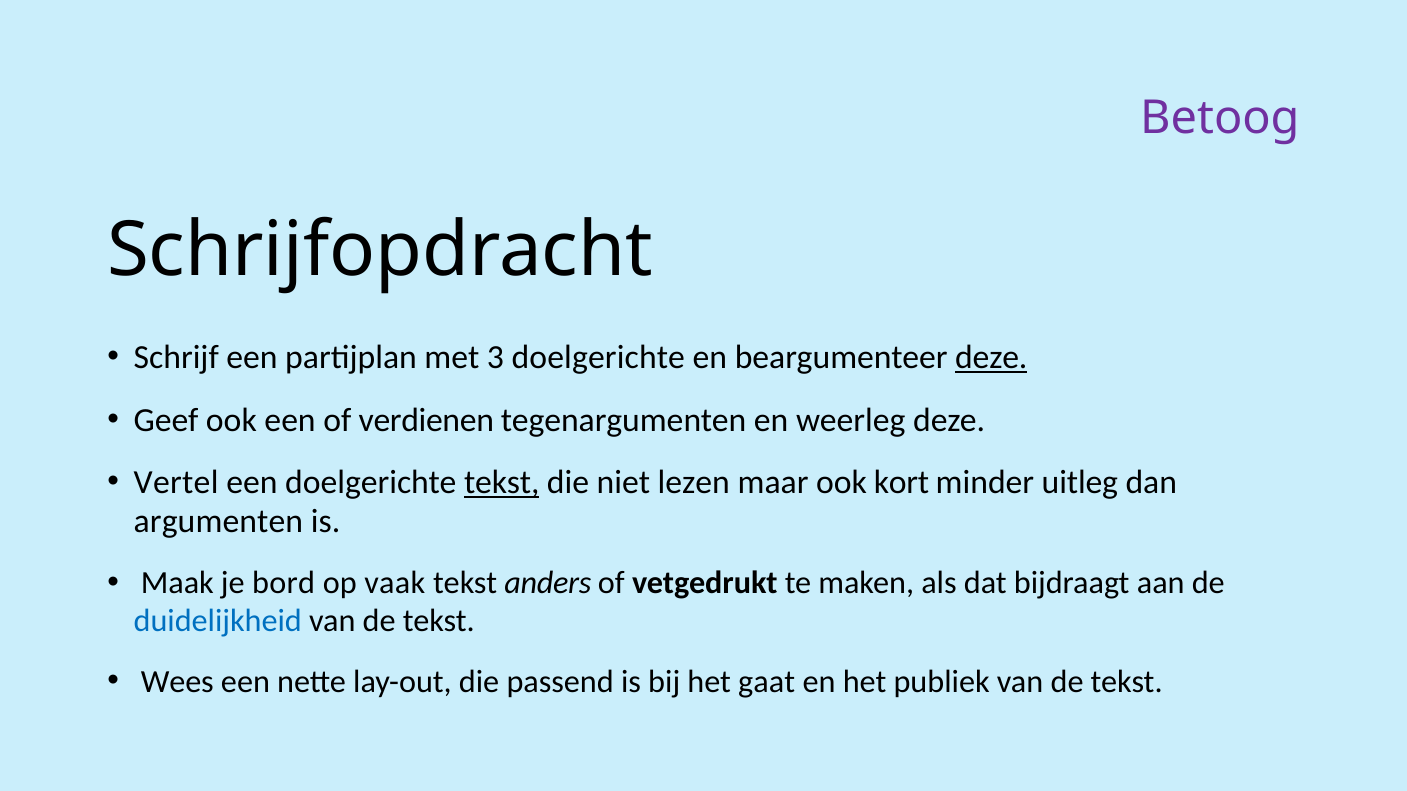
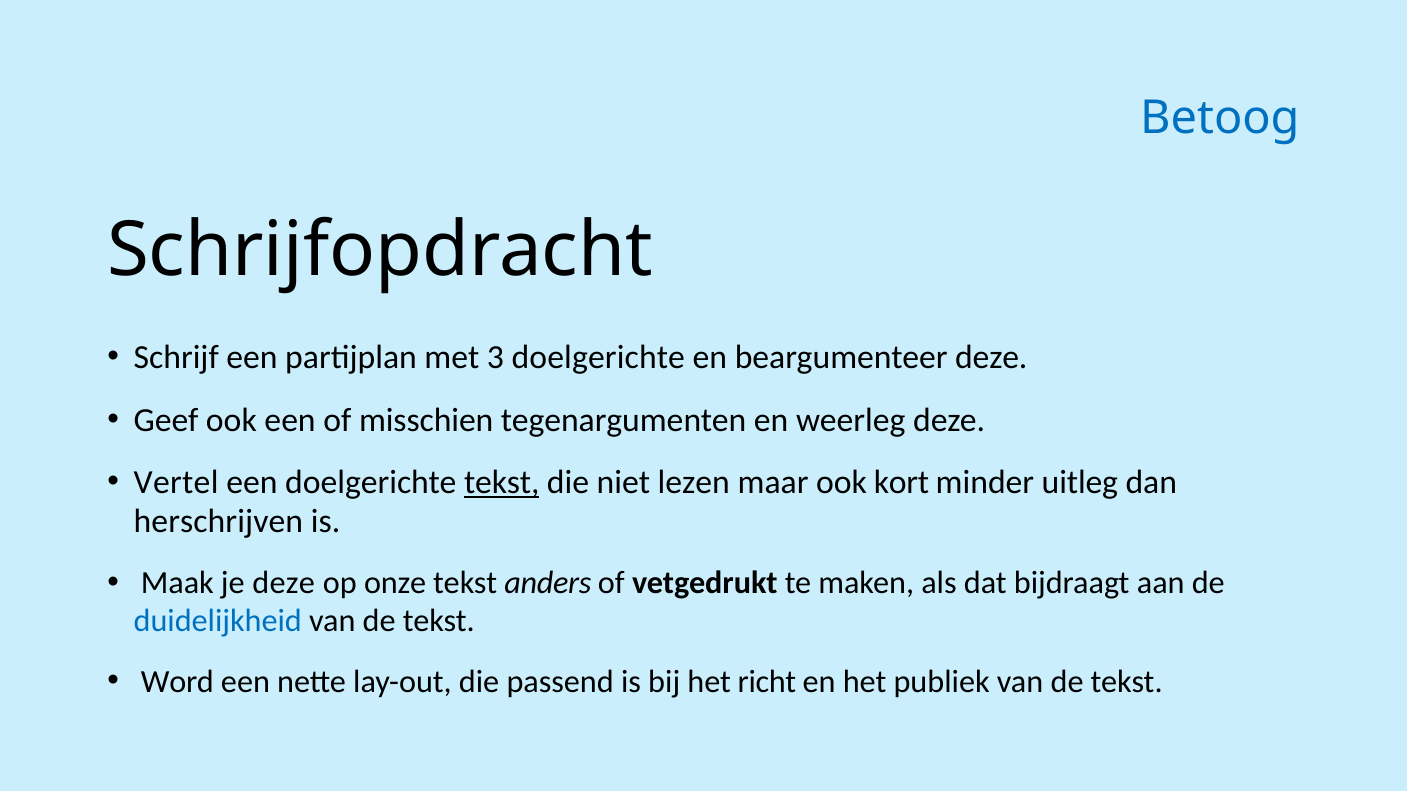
Betoog colour: purple -> blue
deze at (991, 358) underline: present -> none
verdienen: verdienen -> misschien
argumenten: argumenten -> herschrijven
je bord: bord -> deze
vaak: vaak -> onze
Wees: Wees -> Word
gaat: gaat -> richt
